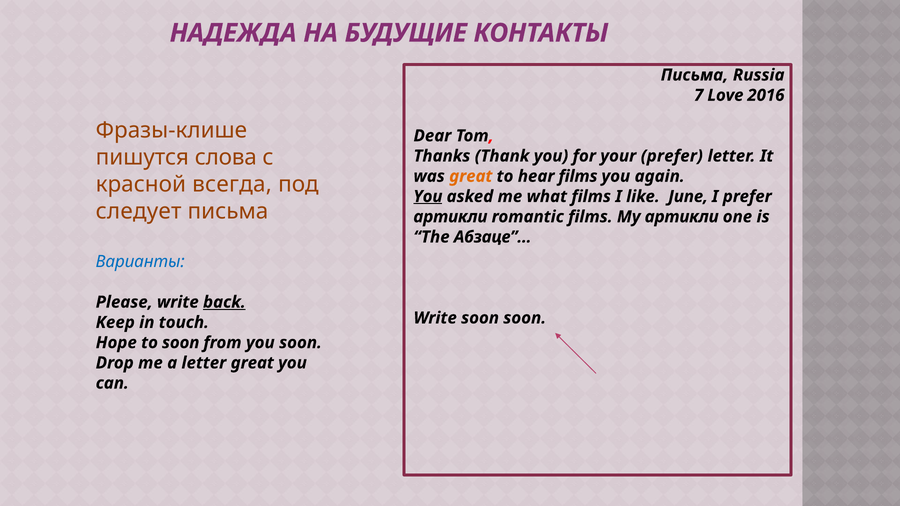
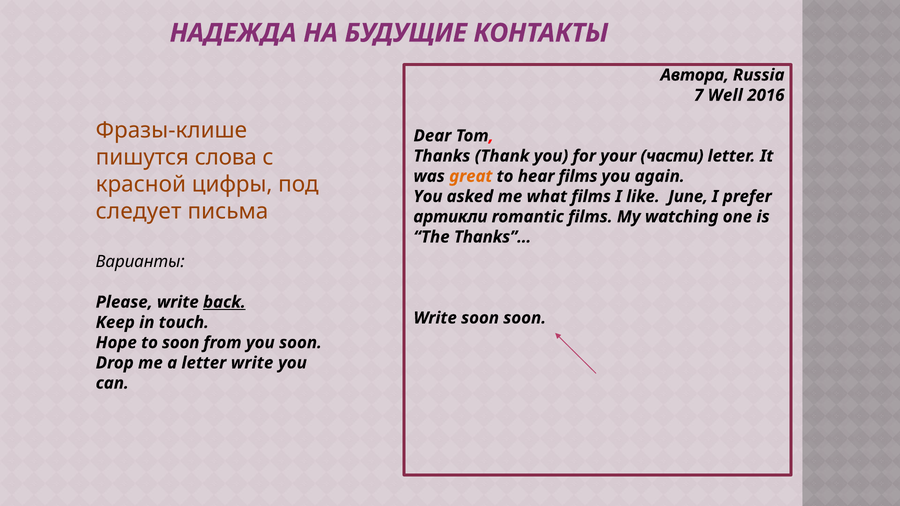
Письма at (694, 75): Письма -> Автора
Love: Love -> Well
your prefer: prefer -> части
всегда: всегда -> цифры
You at (428, 197) underline: present -> none
My артикли: артикли -> watching
Абзаце”…: Абзаце”… -> Thanks”…
Варианты colour: blue -> black
letter great: great -> write
